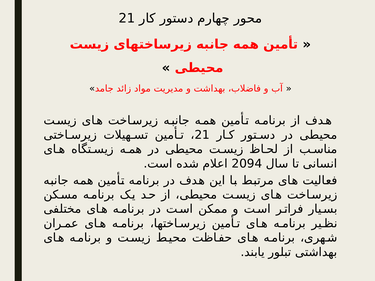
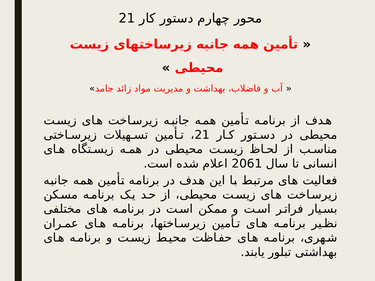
2094: 2094 -> 2061
